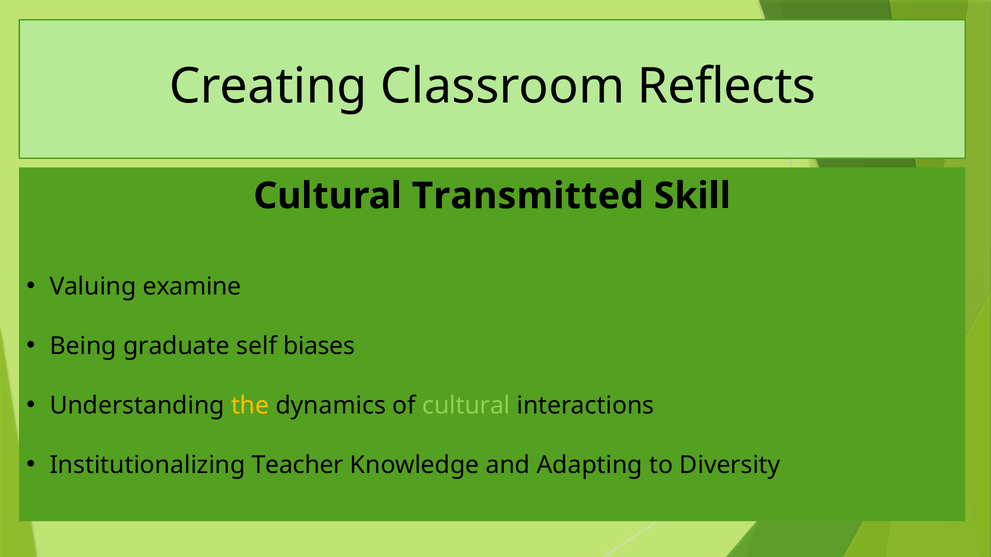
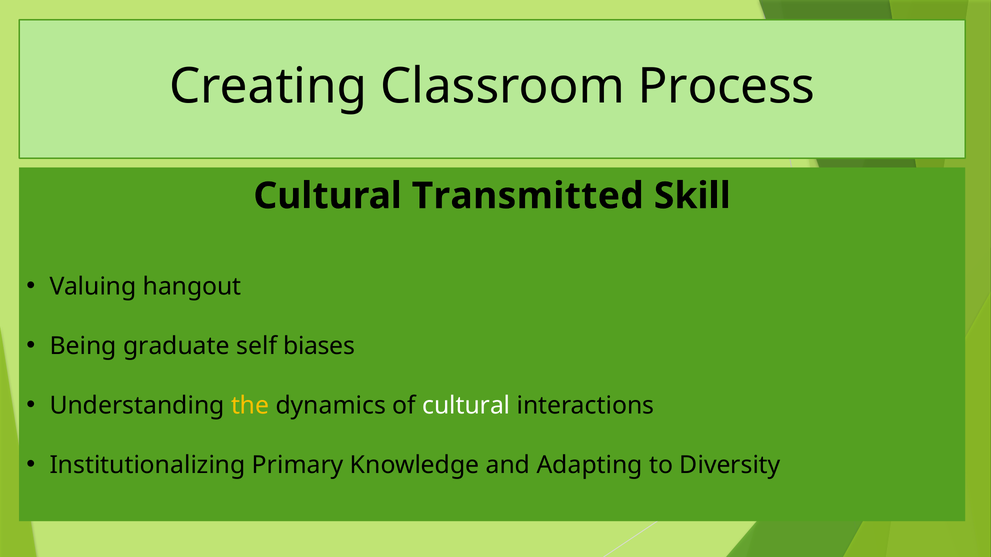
Reflects: Reflects -> Process
examine: examine -> hangout
cultural at (466, 406) colour: light green -> white
Teacher: Teacher -> Primary
